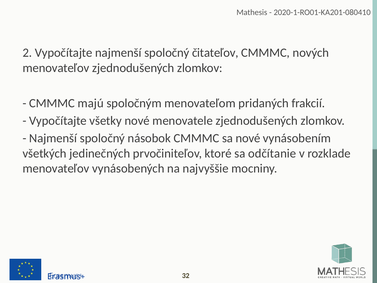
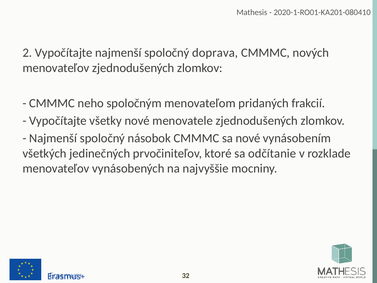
čitateľov: čitateľov -> doprava
majú: majú -> neho
